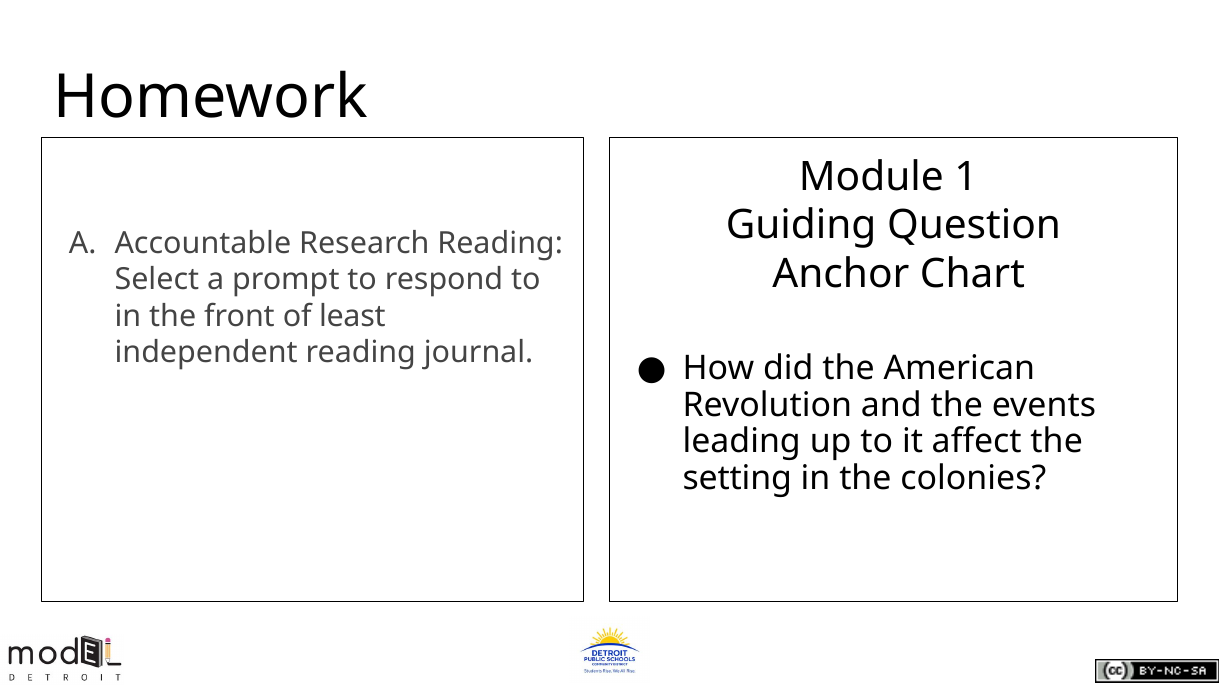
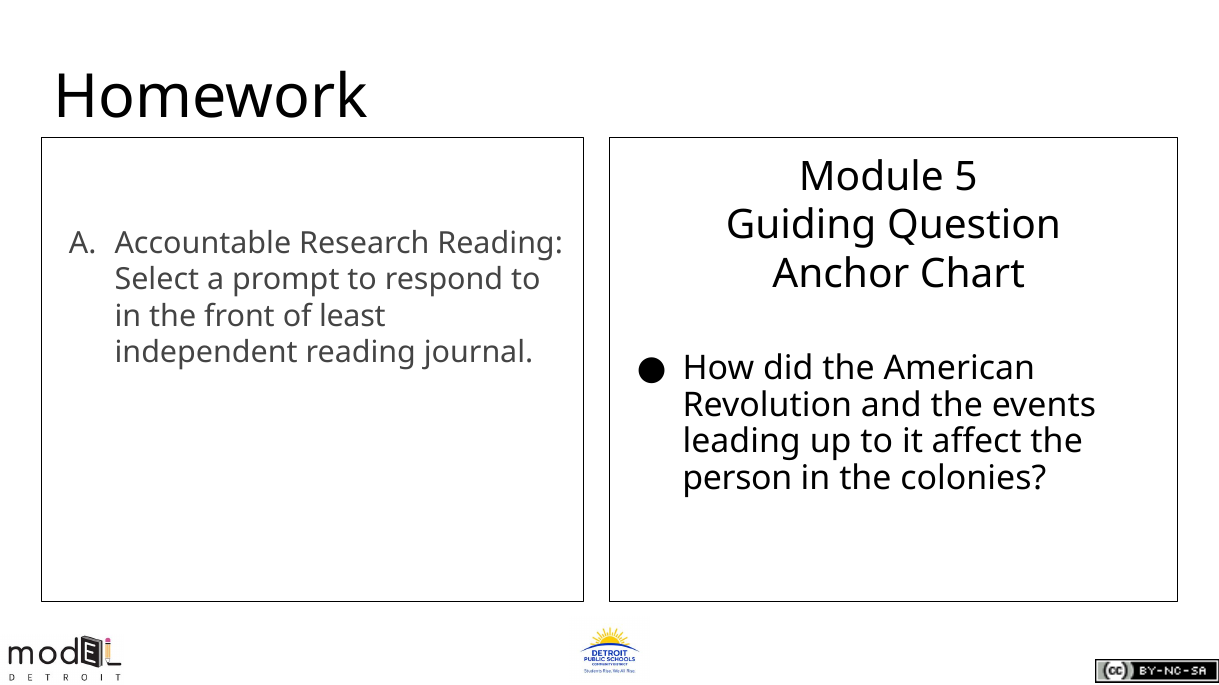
1: 1 -> 5
setting: setting -> person
